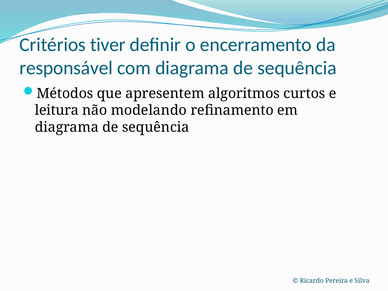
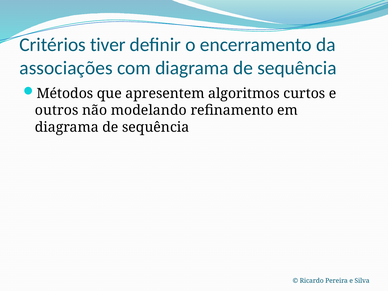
responsável: responsável -> associações
leitura: leitura -> outros
